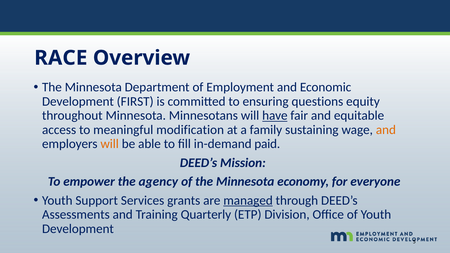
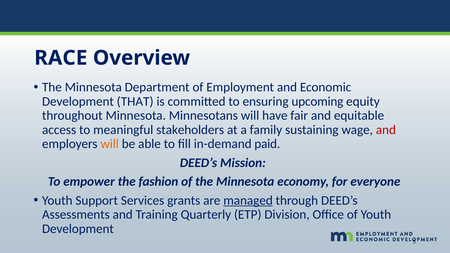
FIRST: FIRST -> THAT
questions: questions -> upcoming
have underline: present -> none
modification: modification -> stakeholders
and at (386, 130) colour: orange -> red
agency: agency -> fashion
